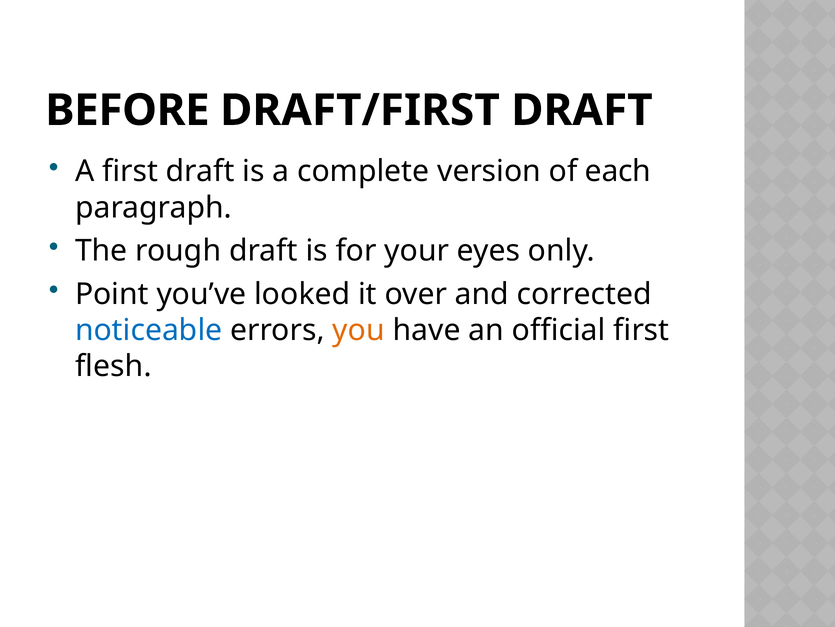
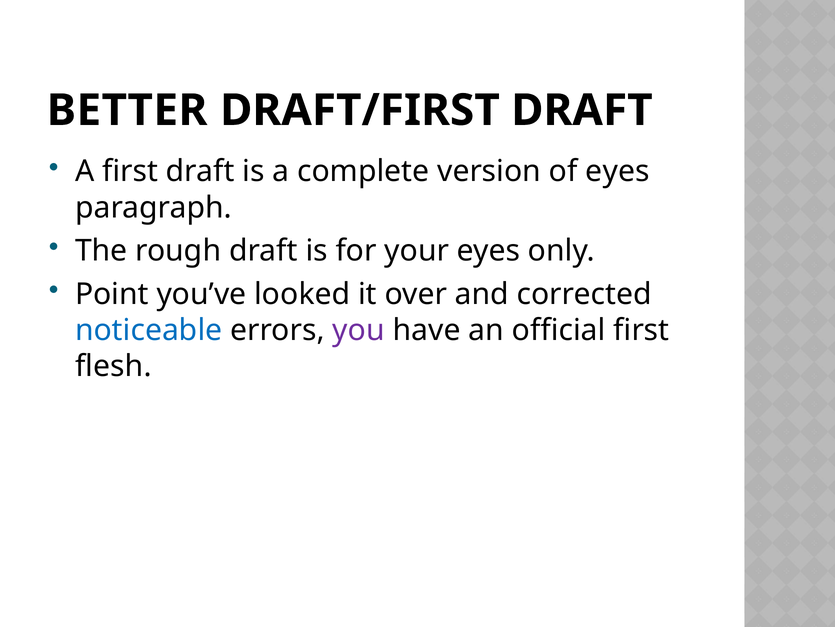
BEFORE: BEFORE -> BETTER
of each: each -> eyes
you colour: orange -> purple
